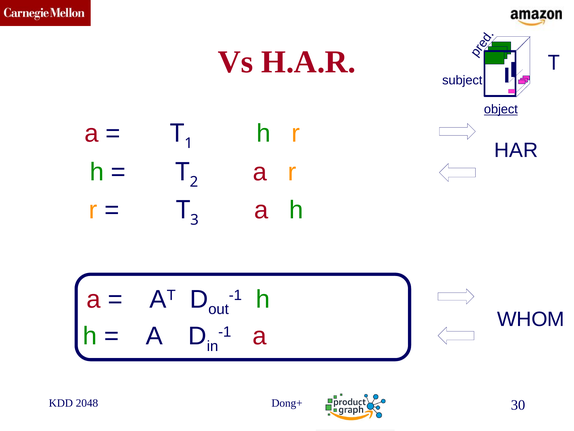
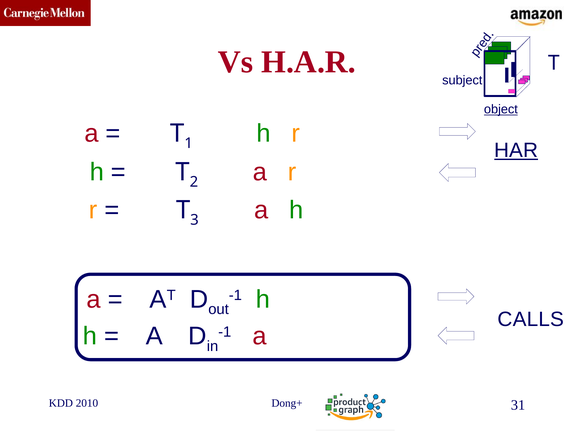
HAR underline: none -> present
WHOM: WHOM -> CALLS
2048: 2048 -> 2010
30: 30 -> 31
